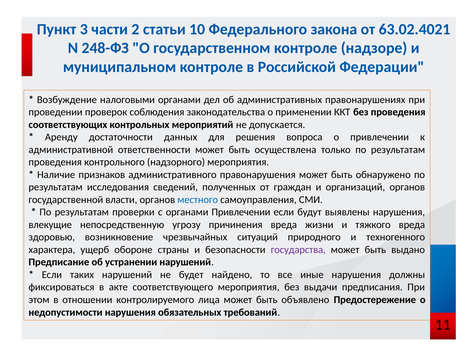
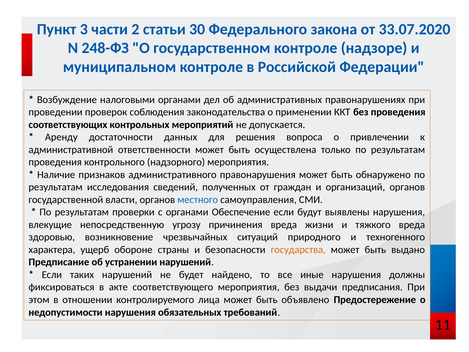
10: 10 -> 30
63.02.4021: 63.02.4021 -> 33.07.2020
органами Привлечении: Привлечении -> Обеспечение
государства colour: purple -> orange
